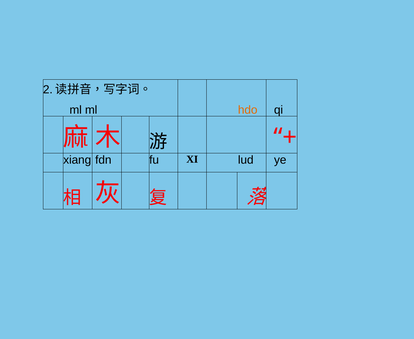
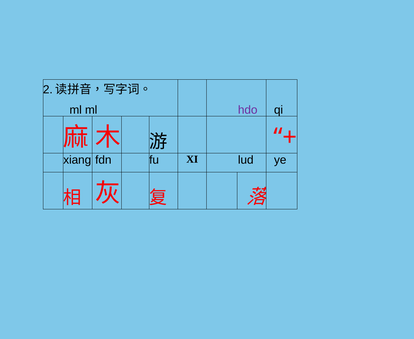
hdo colour: orange -> purple
